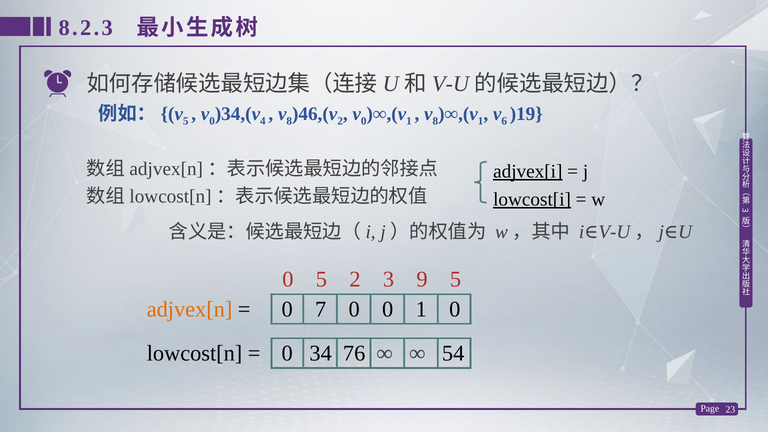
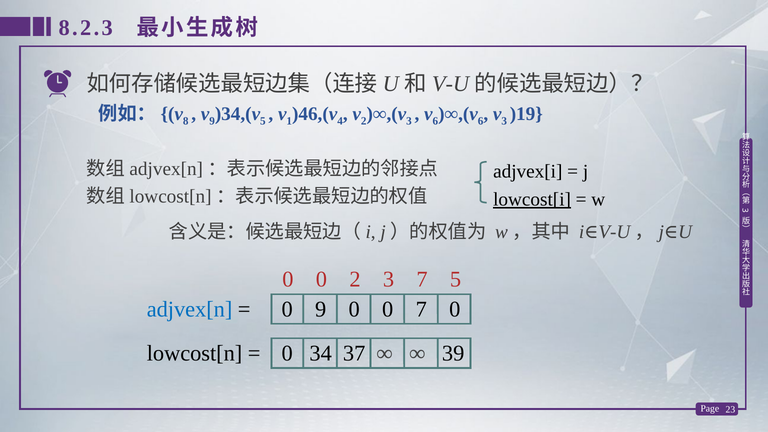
5 at (186, 121): 5 -> 8
0 at (212, 121): 0 -> 9
4 at (263, 121): 4 -> 5
8 at (289, 121): 8 -> 1
2 at (340, 121): 2 -> 4
0 at (364, 121): 0 -> 2
1 at (409, 121): 1 -> 3
8 at (435, 121): 8 -> 6
1 at (481, 121): 1 -> 6
6 at (504, 121): 6 -> 3
adjvex[i underline: present -> none
5 at (321, 280): 5 -> 0
3 9: 9 -> 7
0 7: 7 -> 9
0 1: 1 -> 7
adjvex[n colour: orange -> blue
76: 76 -> 37
54: 54 -> 39
